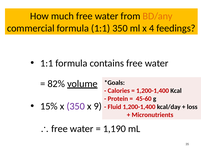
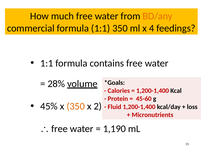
82%: 82% -> 28%
15%: 15% -> 45%
350 at (76, 106) colour: purple -> orange
9: 9 -> 2
